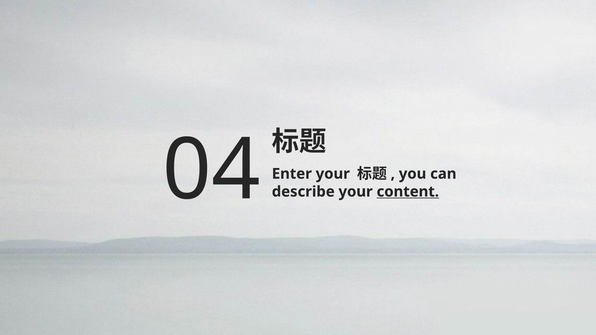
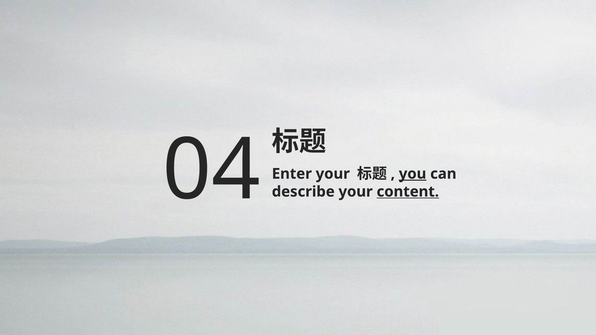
you underline: none -> present
